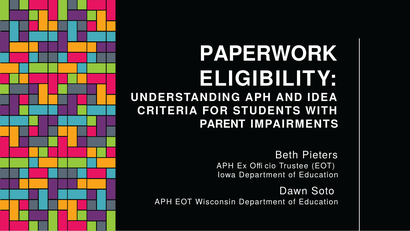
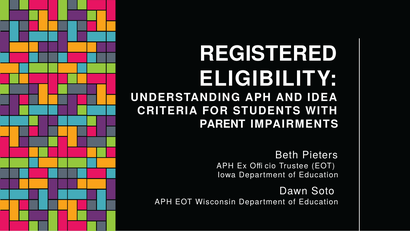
PAPERWORK: PAPERWORK -> REGISTERED
